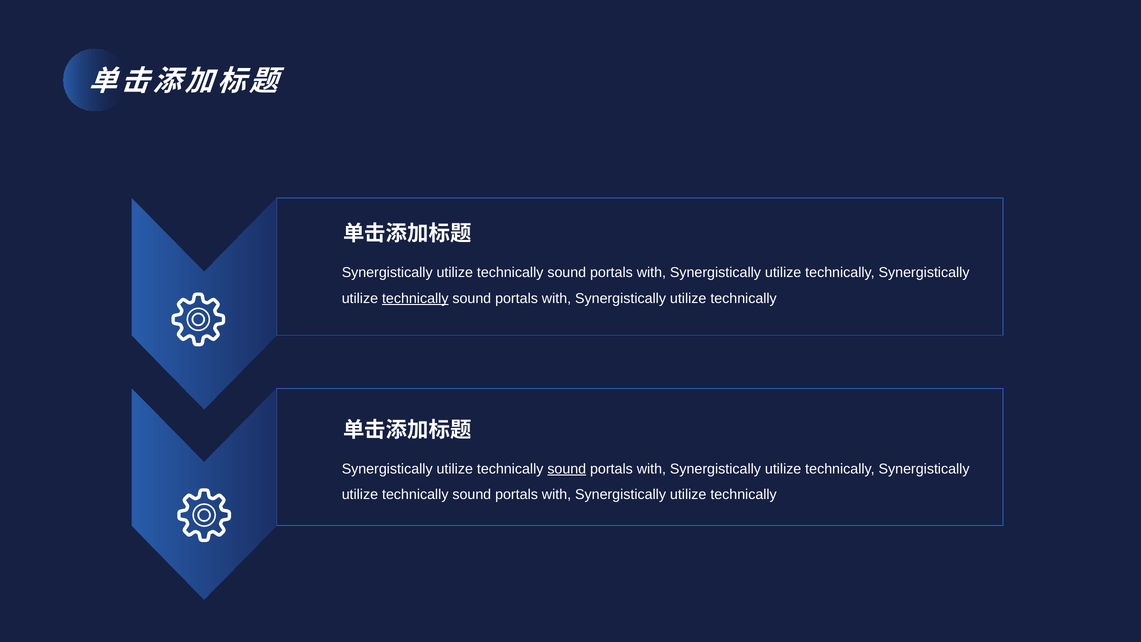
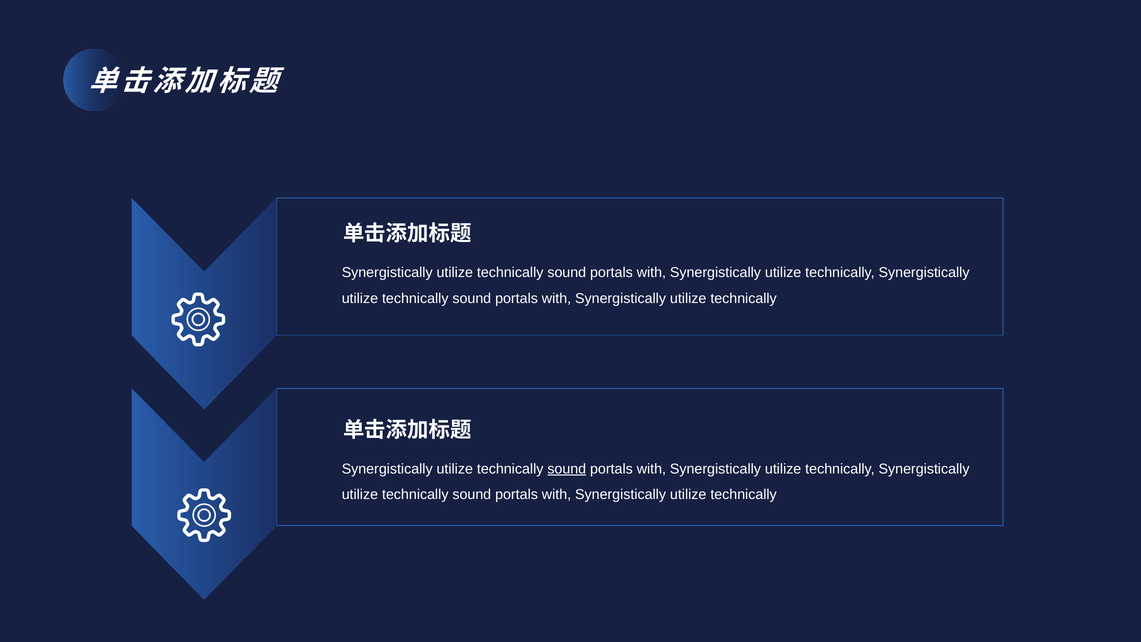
technically at (415, 298) underline: present -> none
